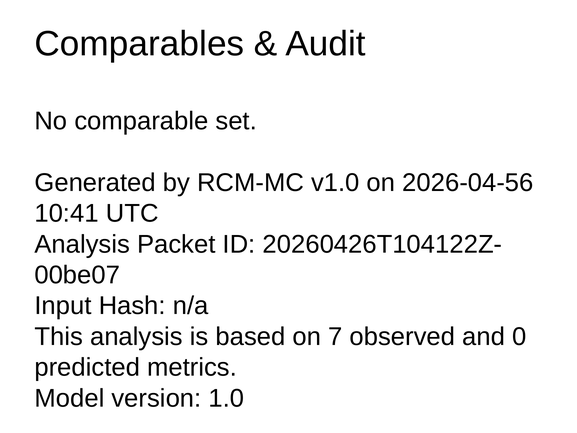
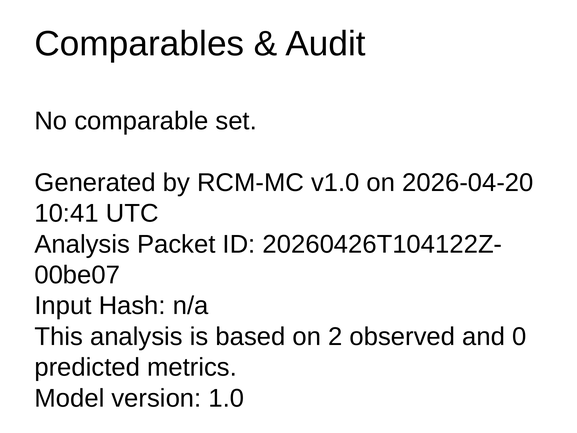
2026-04-56: 2026-04-56 -> 2026-04-20
7: 7 -> 2
